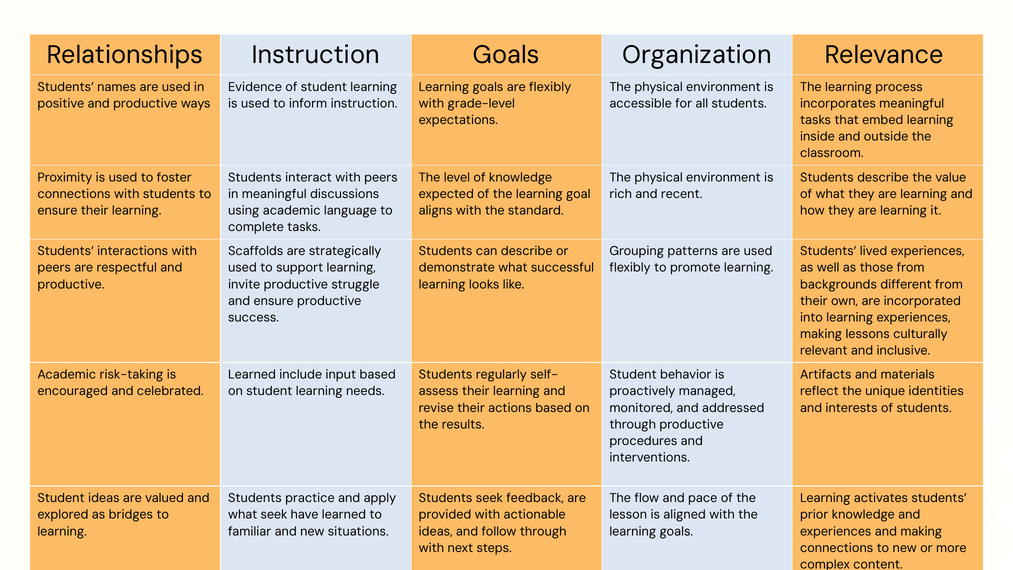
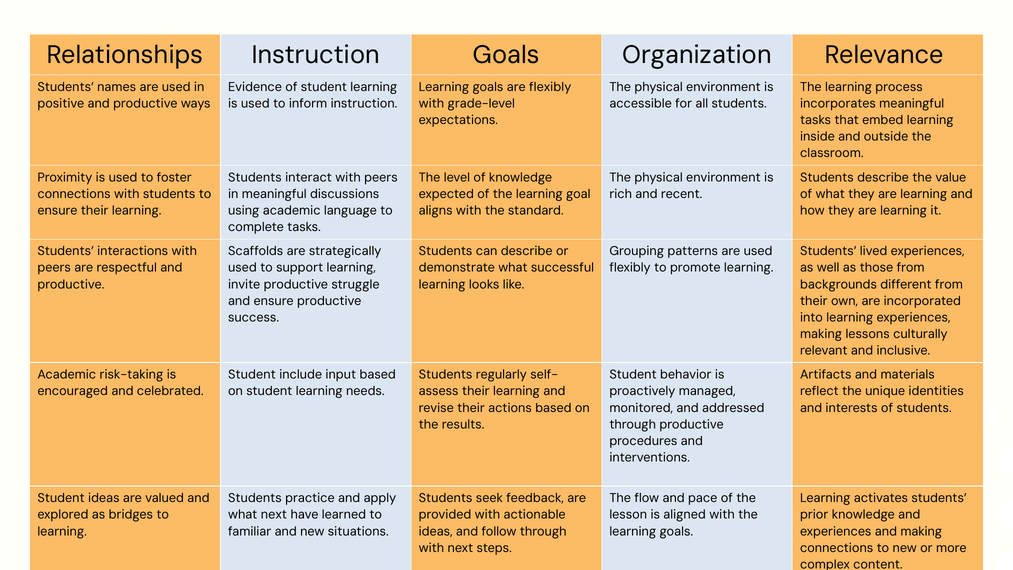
Learned at (252, 375): Learned -> Student
what seek: seek -> next
